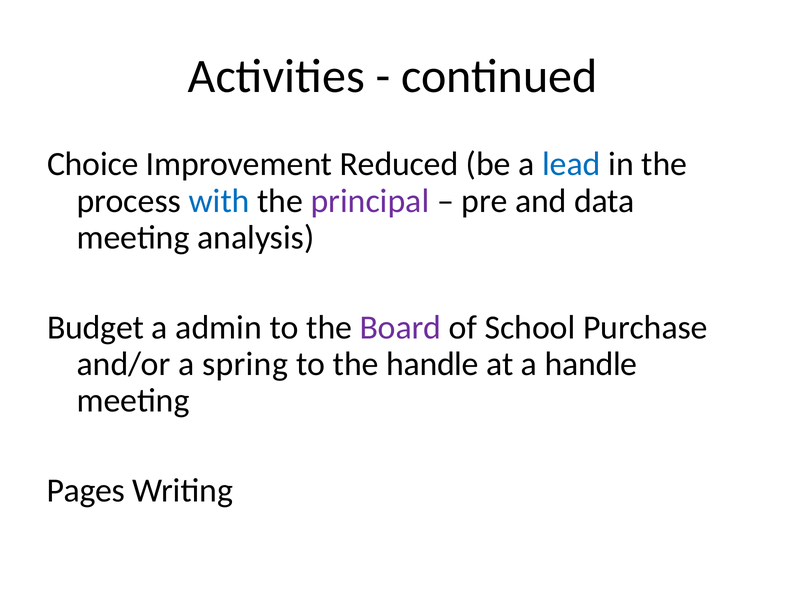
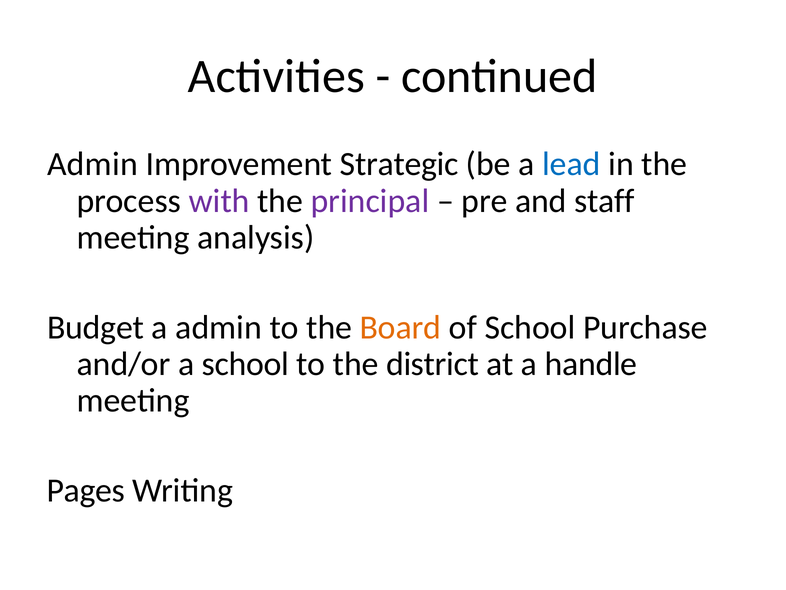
Choice at (93, 164): Choice -> Admin
Reduced: Reduced -> Strategic
with colour: blue -> purple
data: data -> staff
Board colour: purple -> orange
a spring: spring -> school
the handle: handle -> district
